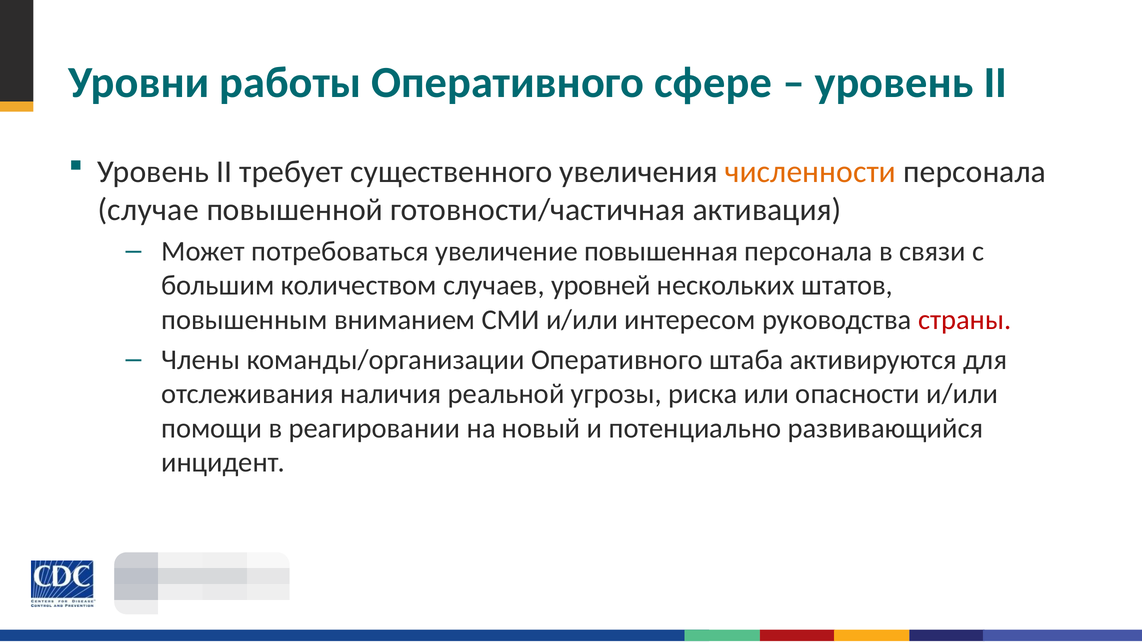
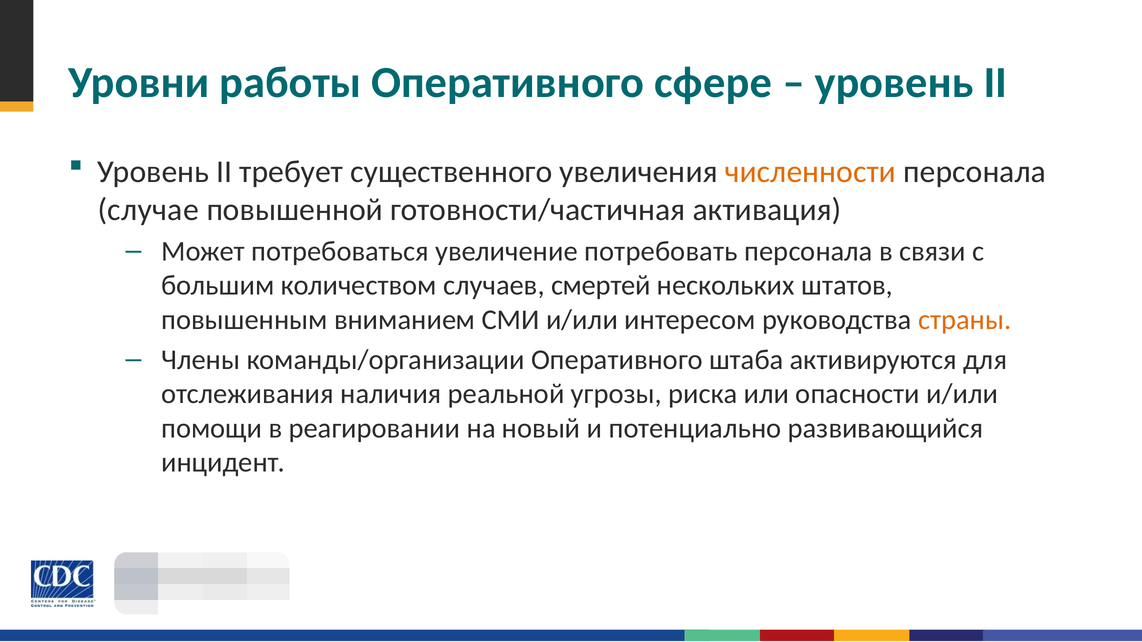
повышенная: повышенная -> потребовать
уровней: уровней -> смертей
страны colour: red -> orange
